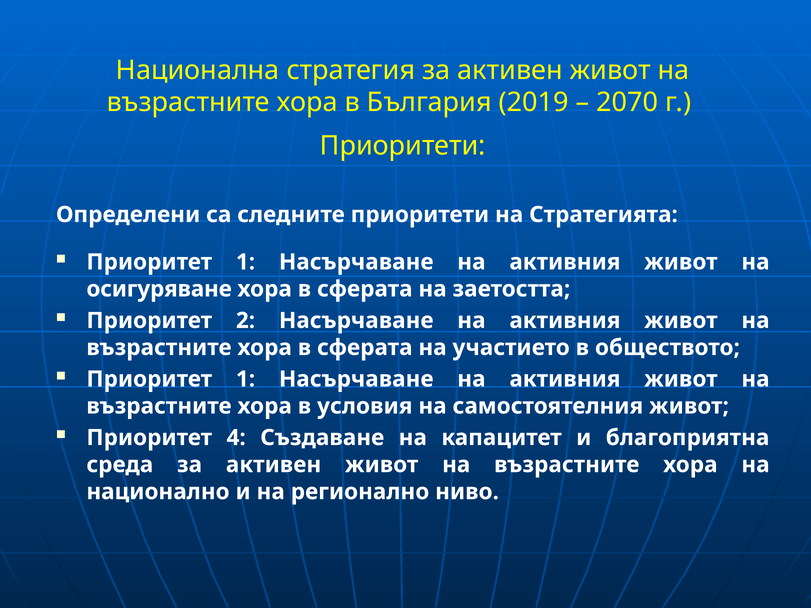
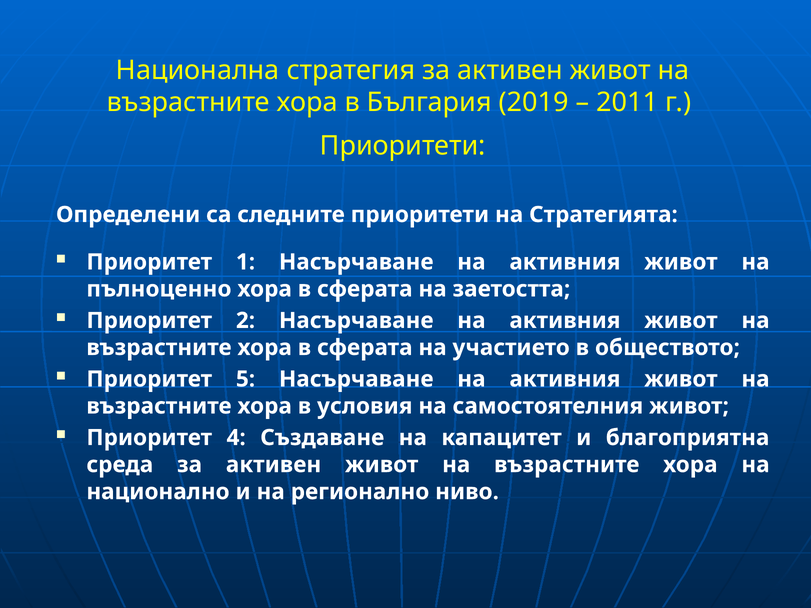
2070: 2070 -> 2011
осигуряване: осигуряване -> пълноценно
1 at (246, 379): 1 -> 5
